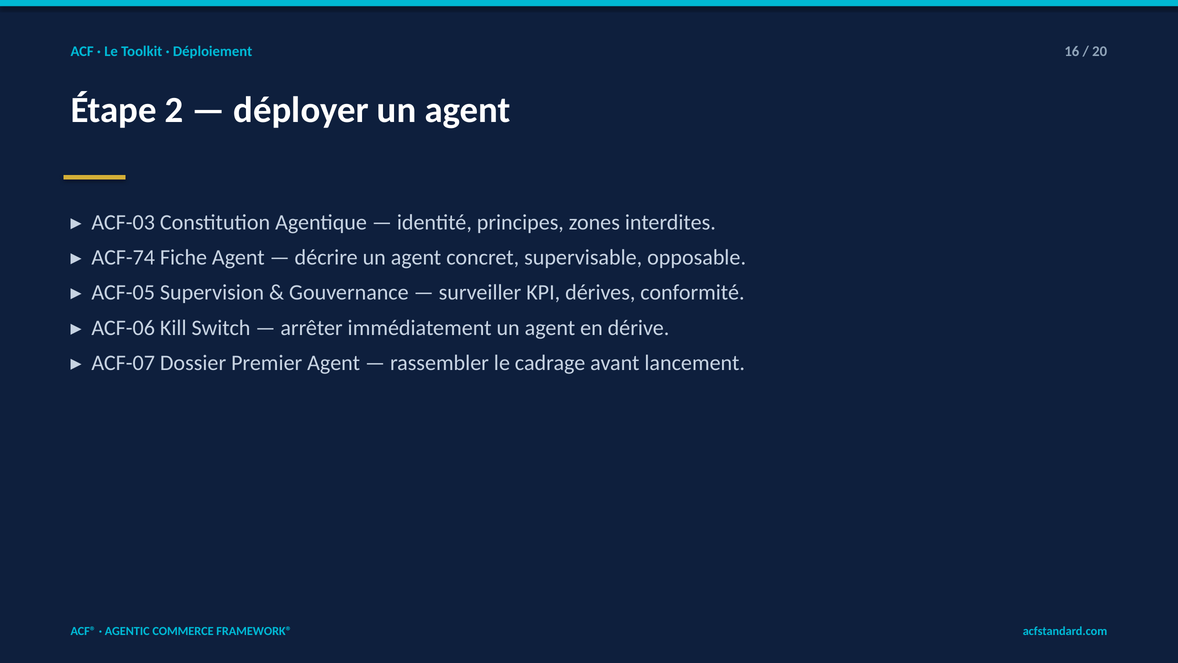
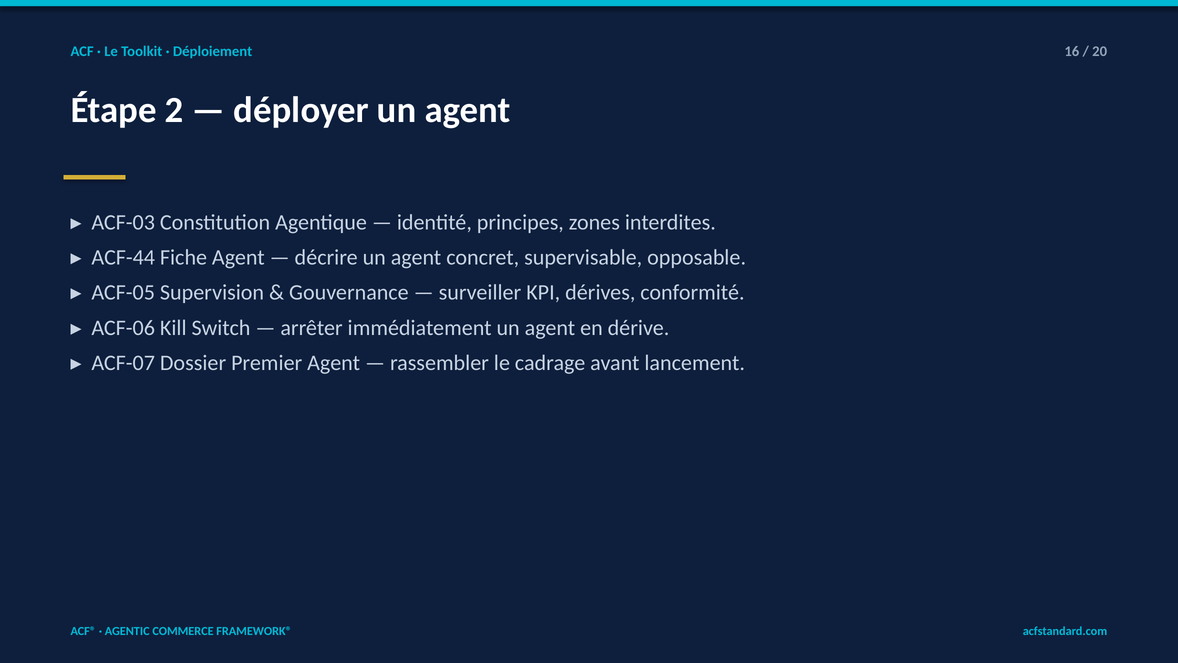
ACF-74: ACF-74 -> ACF-44
